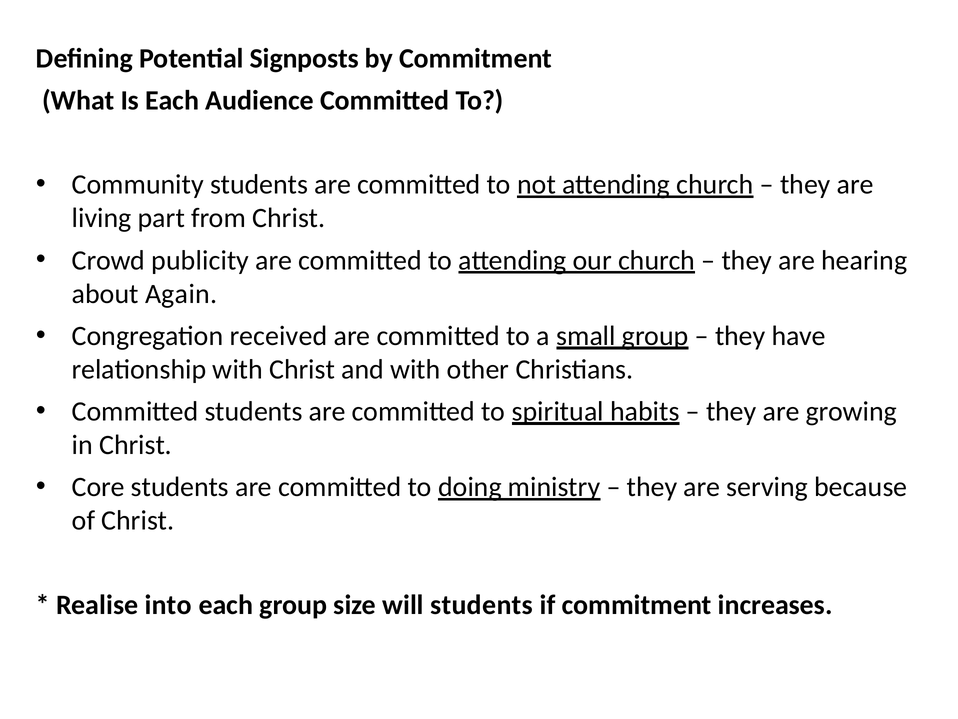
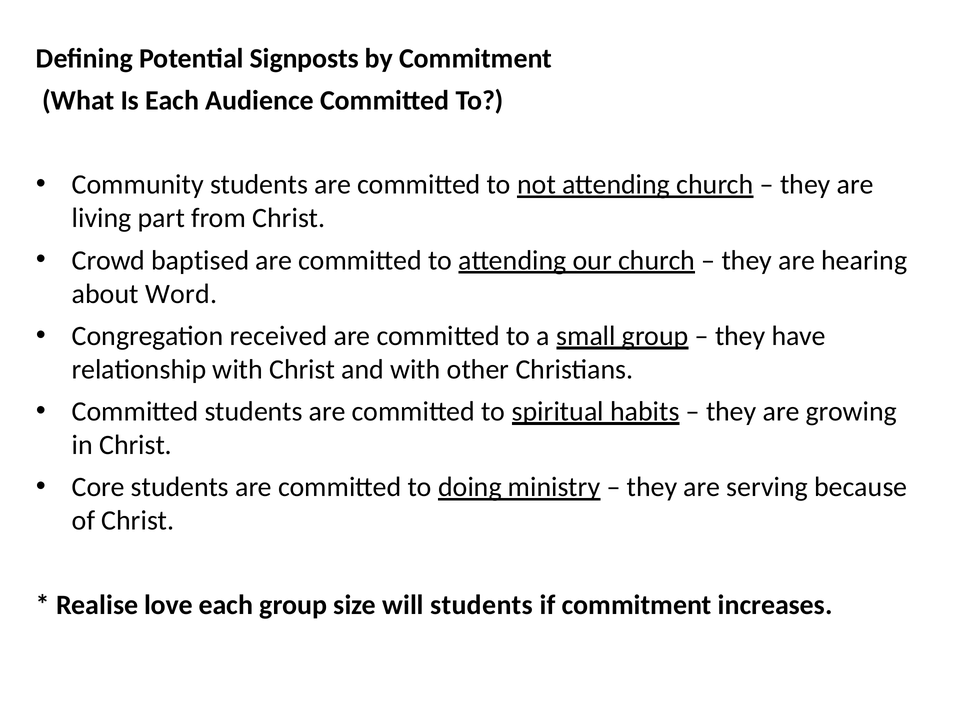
publicity: publicity -> baptised
Again: Again -> Word
into: into -> love
